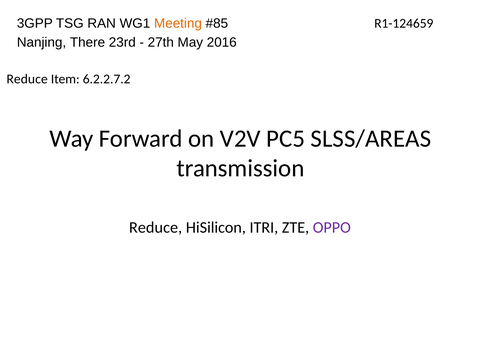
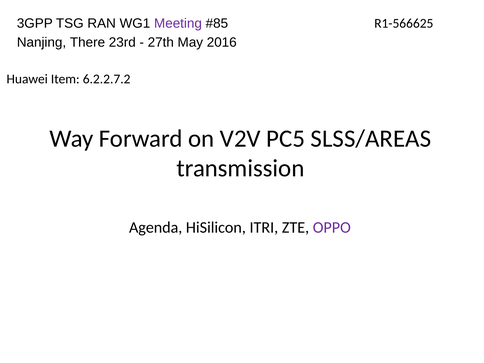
Meeting colour: orange -> purple
R1-124659: R1-124659 -> R1-566625
Reduce at (27, 79): Reduce -> Huawei
Reduce at (156, 227): Reduce -> Agenda
